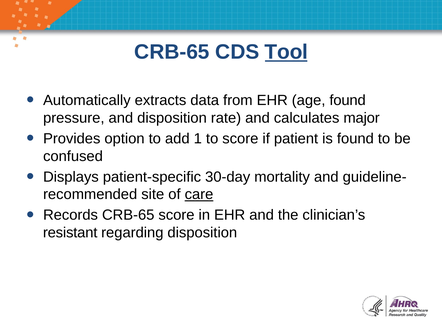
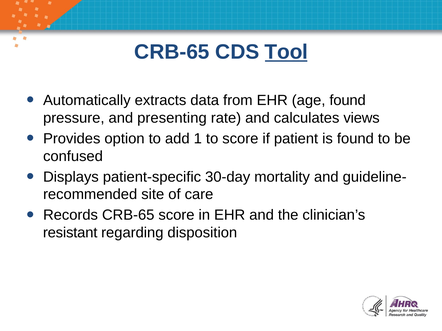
and disposition: disposition -> presenting
major: major -> views
care underline: present -> none
